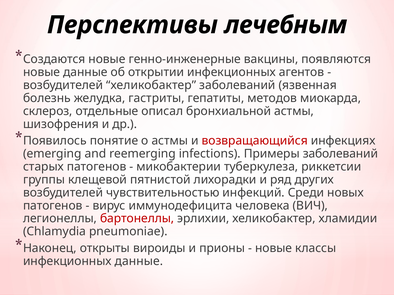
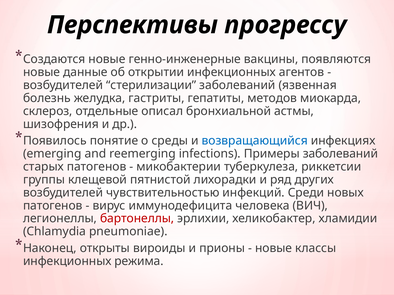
лечебным: лечебным -> прогрессу
возбудителей хеликобактер: хеликобактер -> стерилизации
о астмы: астмы -> среды
возвращающийся colour: red -> blue
инфекционных данные: данные -> режима
